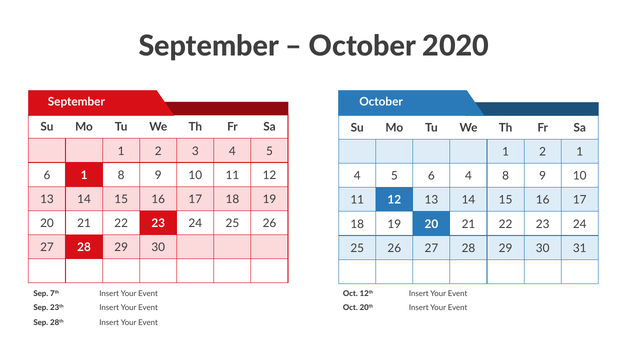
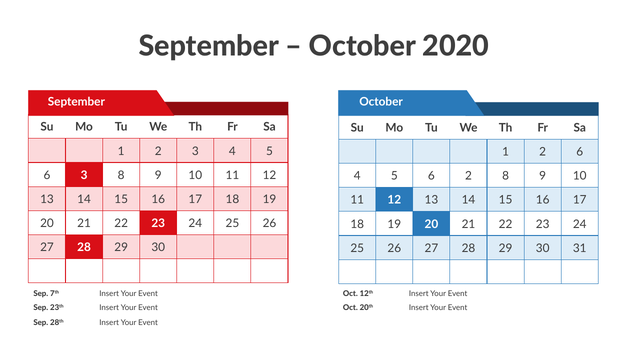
2 1: 1 -> 6
6 1: 1 -> 3
6 4: 4 -> 2
